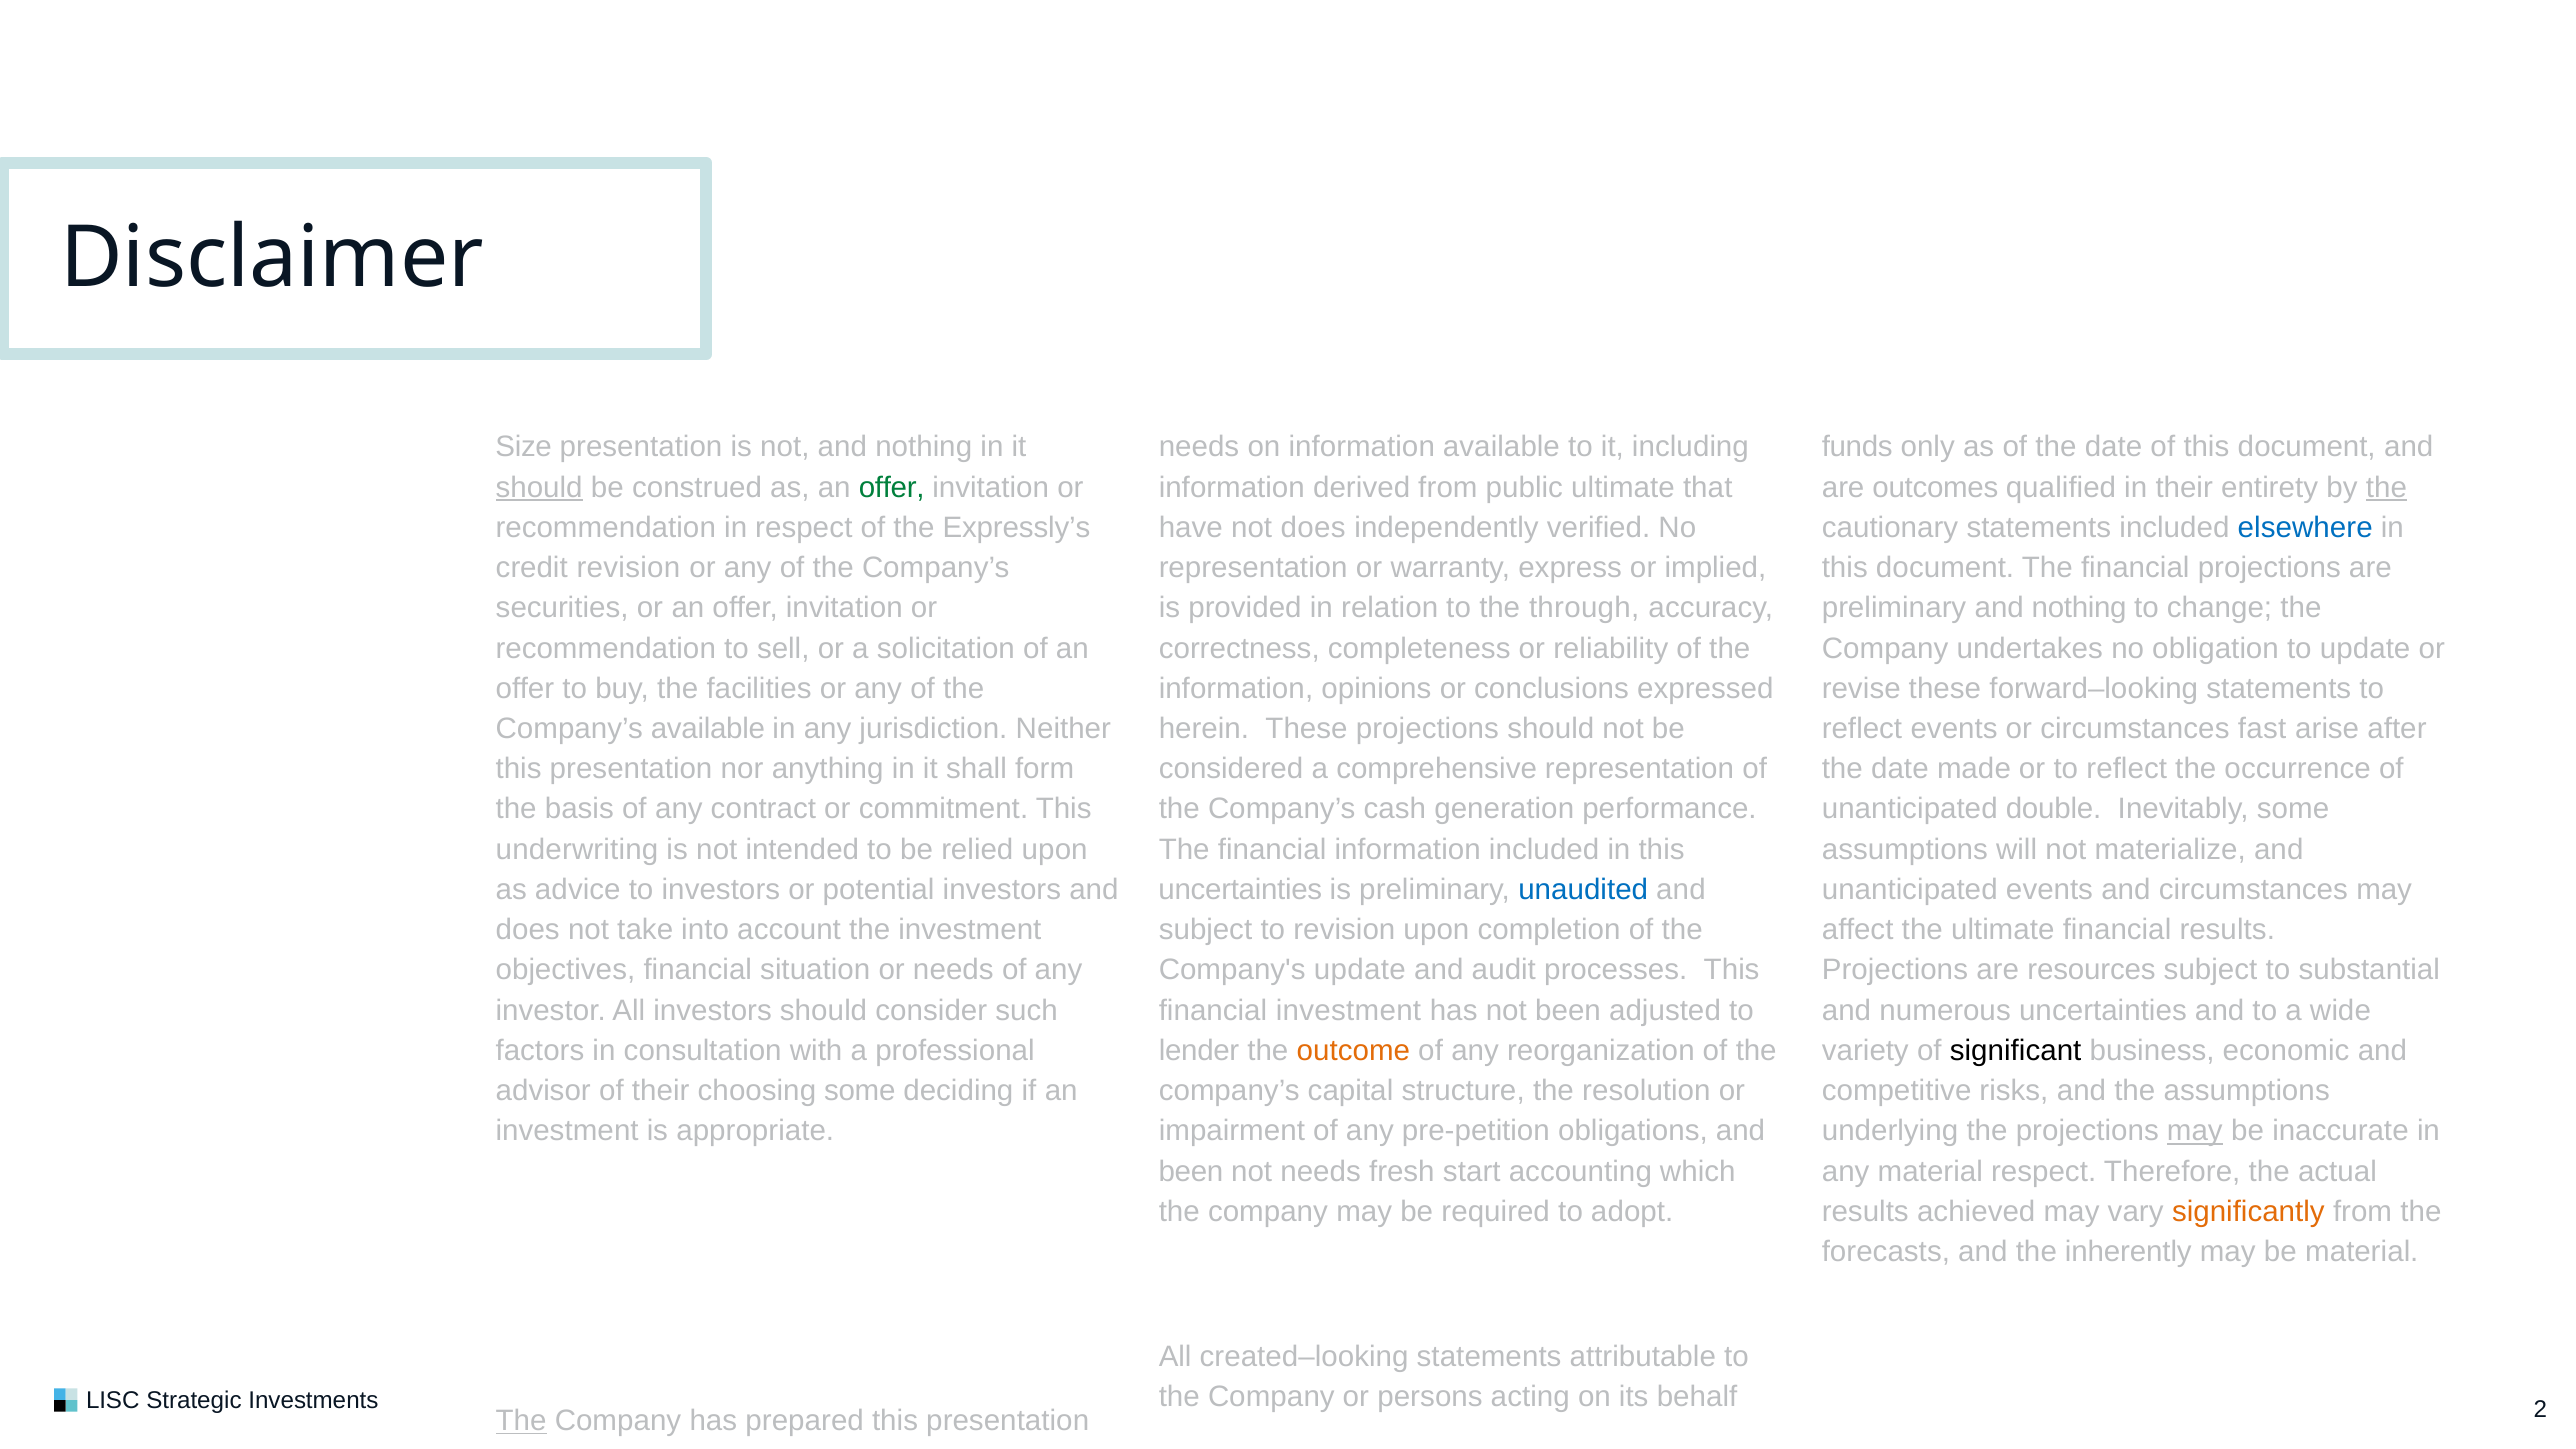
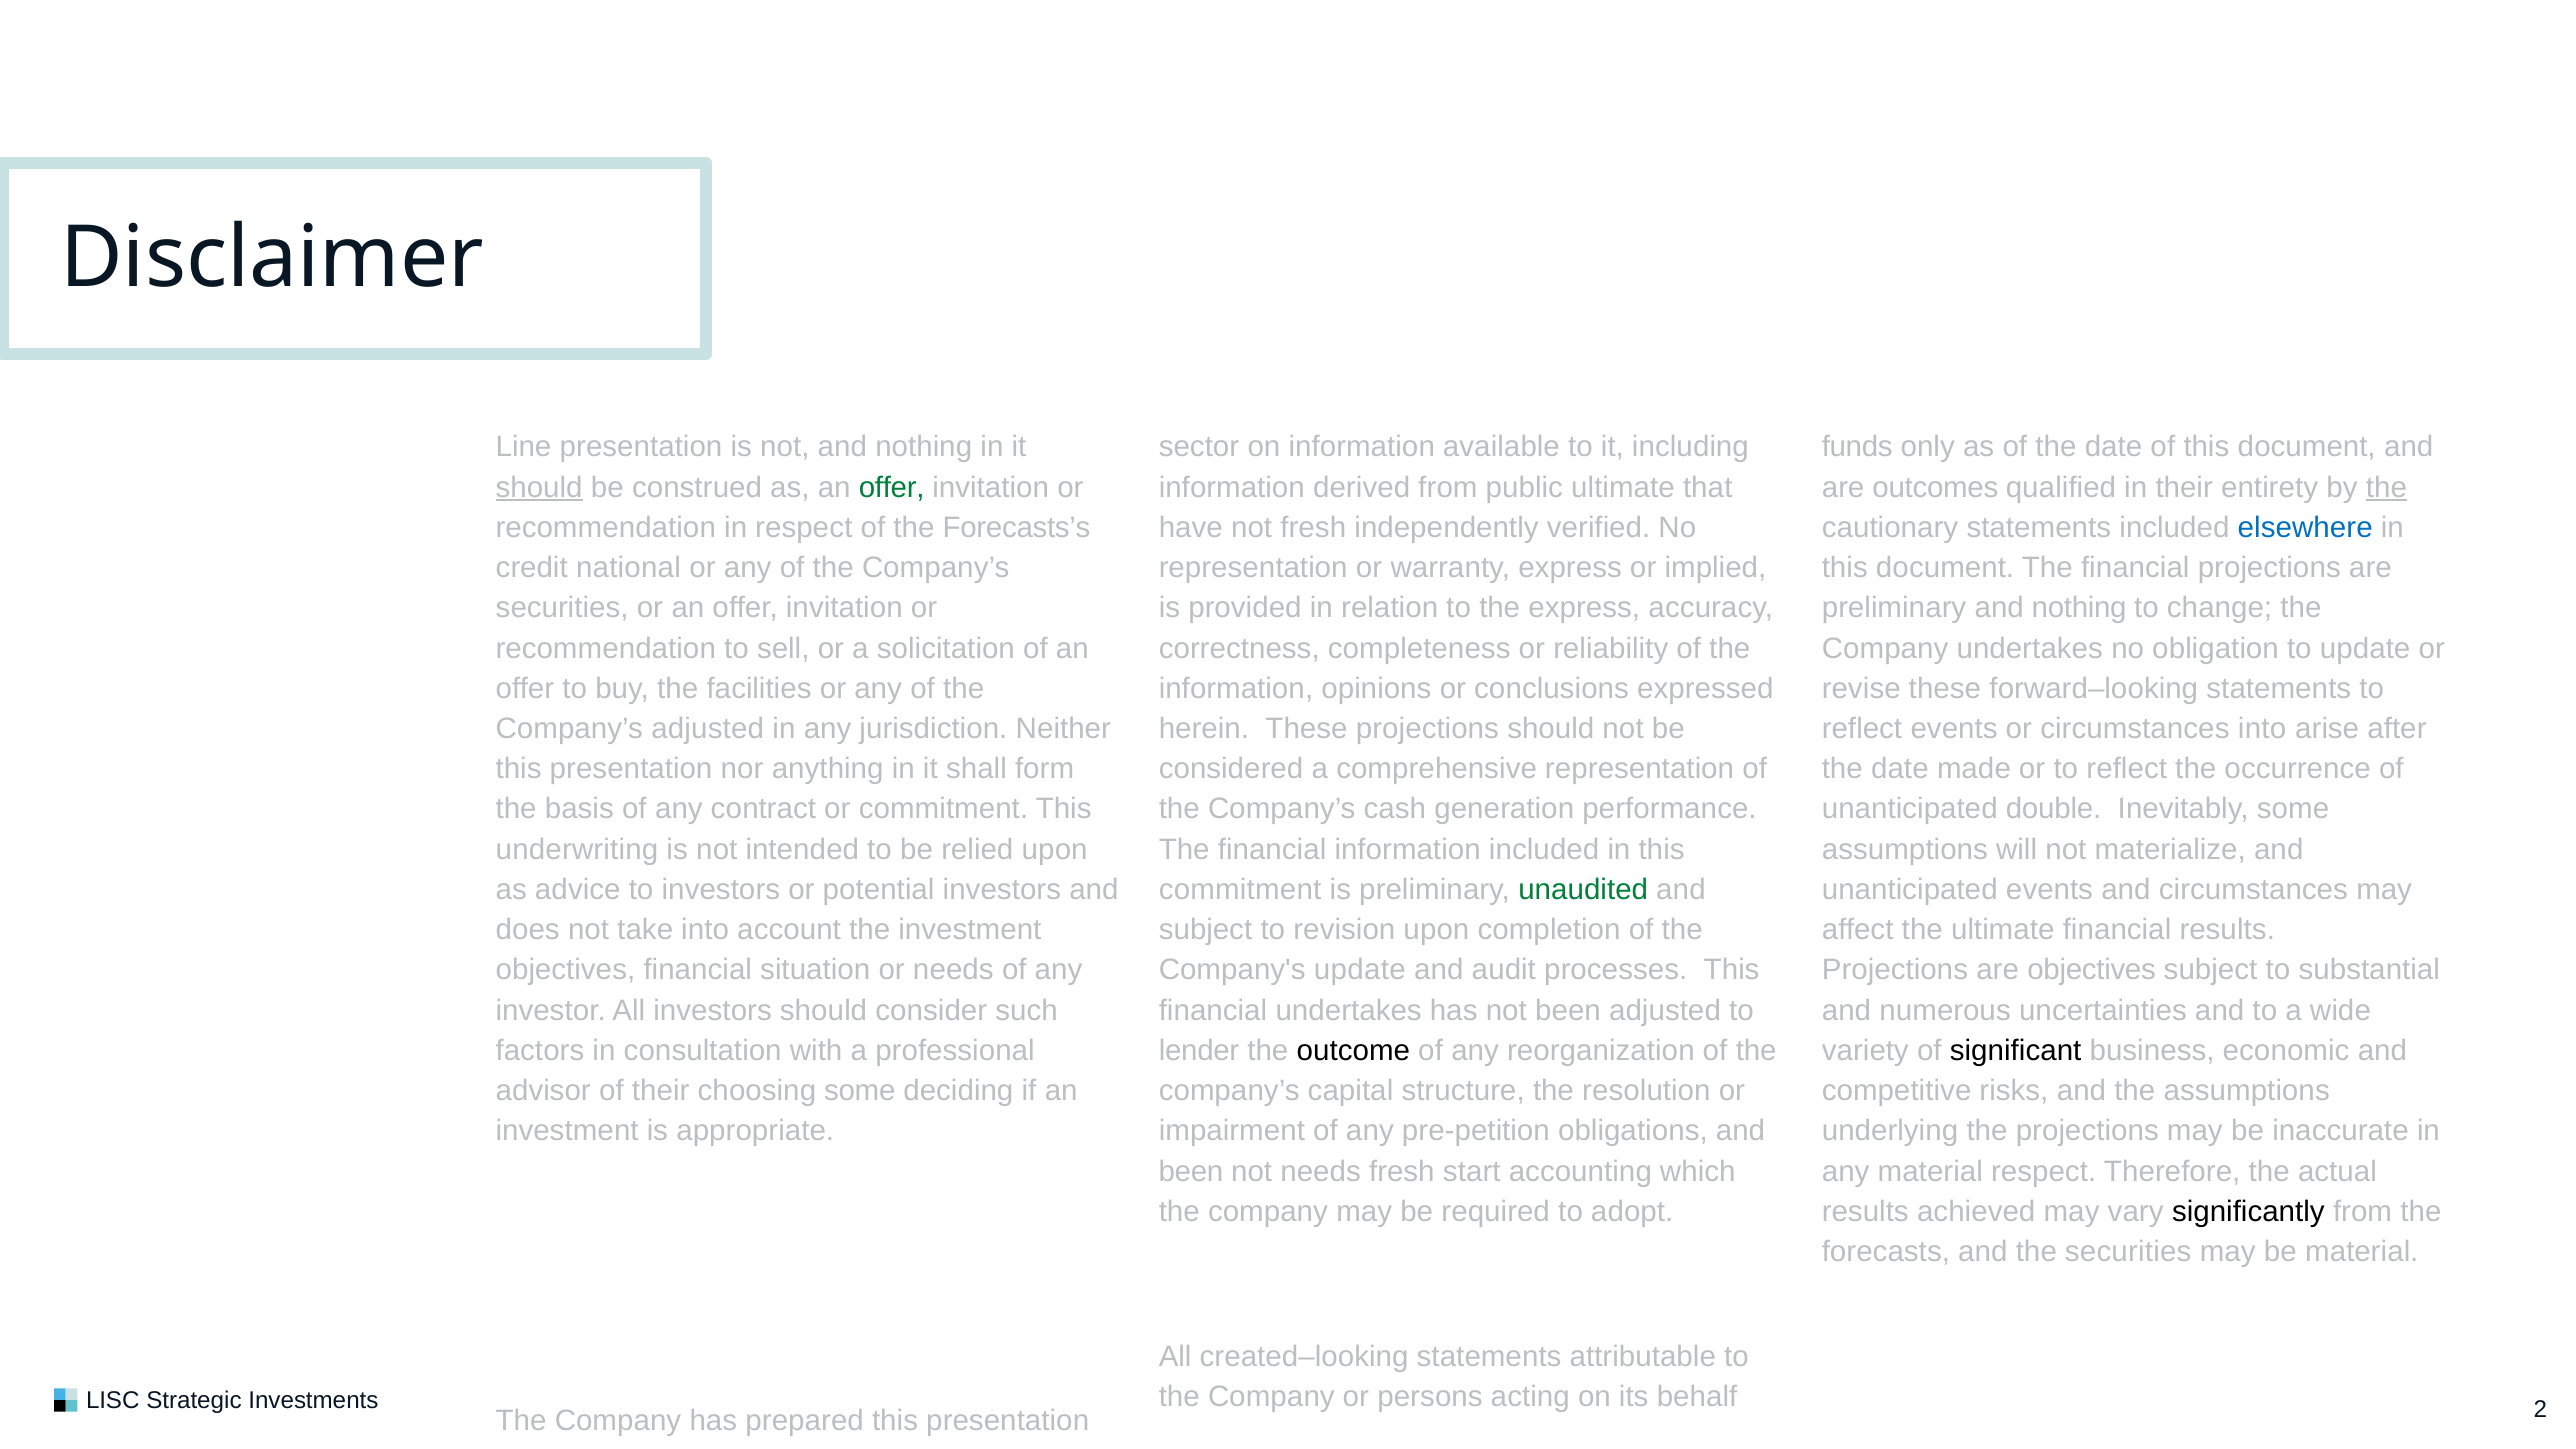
Size: Size -> Line
needs at (1199, 447): needs -> sector
Expressly’s: Expressly’s -> Forecasts’s
not does: does -> fresh
credit revision: revision -> national
the through: through -> express
Company’s available: available -> adjusted
circumstances fast: fast -> into
uncertainties at (1240, 890): uncertainties -> commitment
unaudited colour: blue -> green
are resources: resources -> objectives
financial investment: investment -> undertakes
outcome colour: orange -> black
may at (2195, 1131) underline: present -> none
significantly colour: orange -> black
the inherently: inherently -> securities
The at (521, 1421) underline: present -> none
